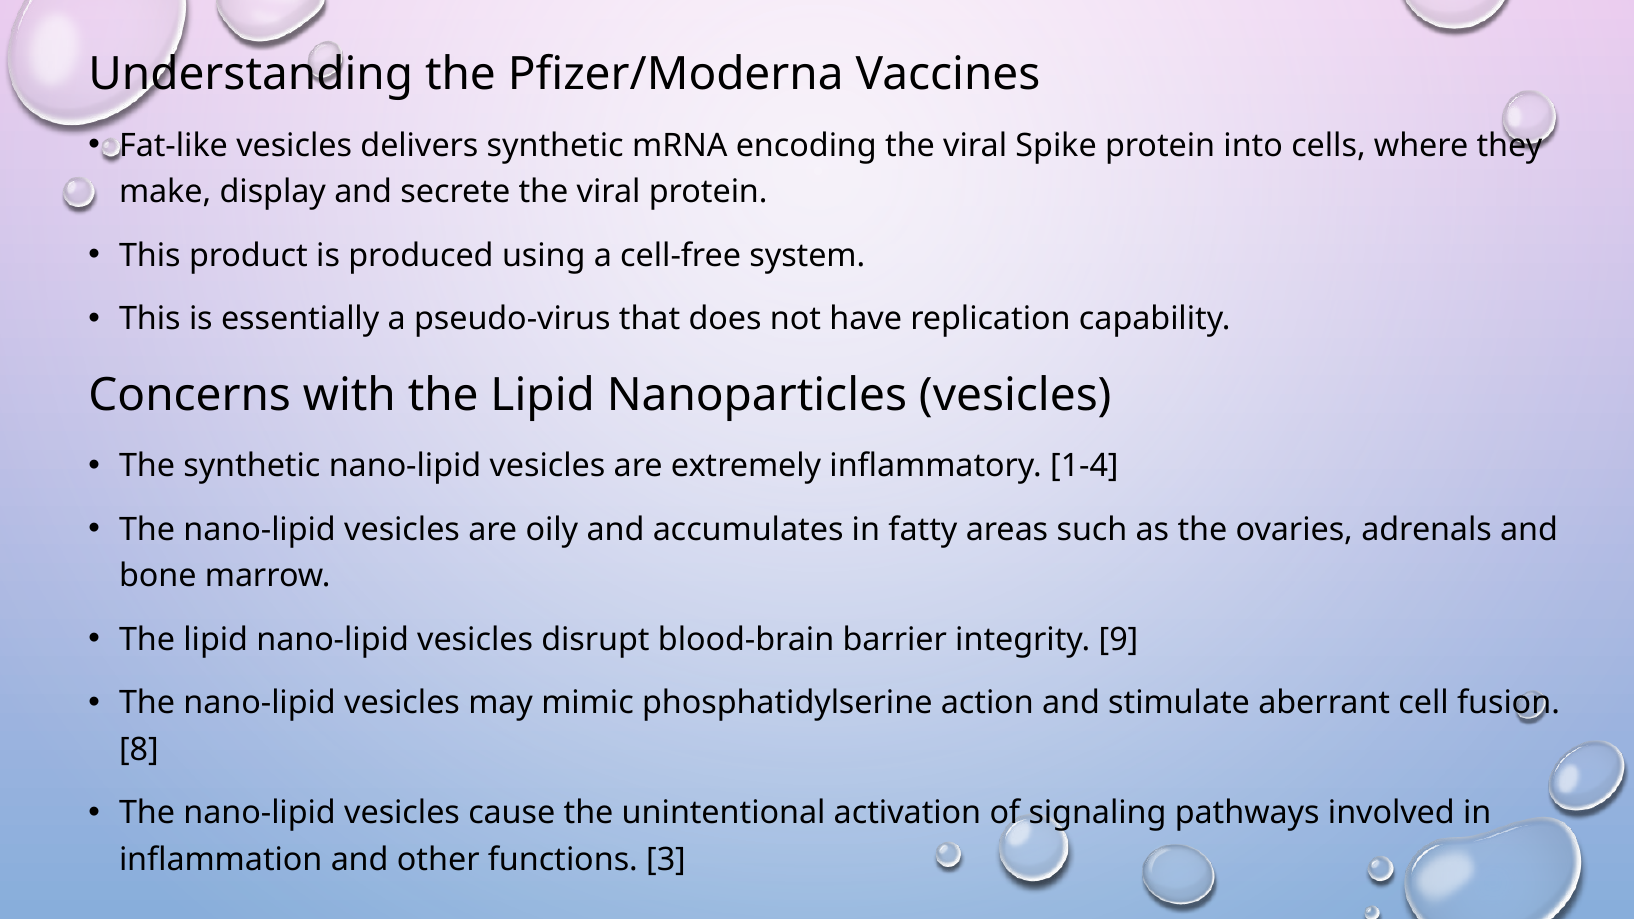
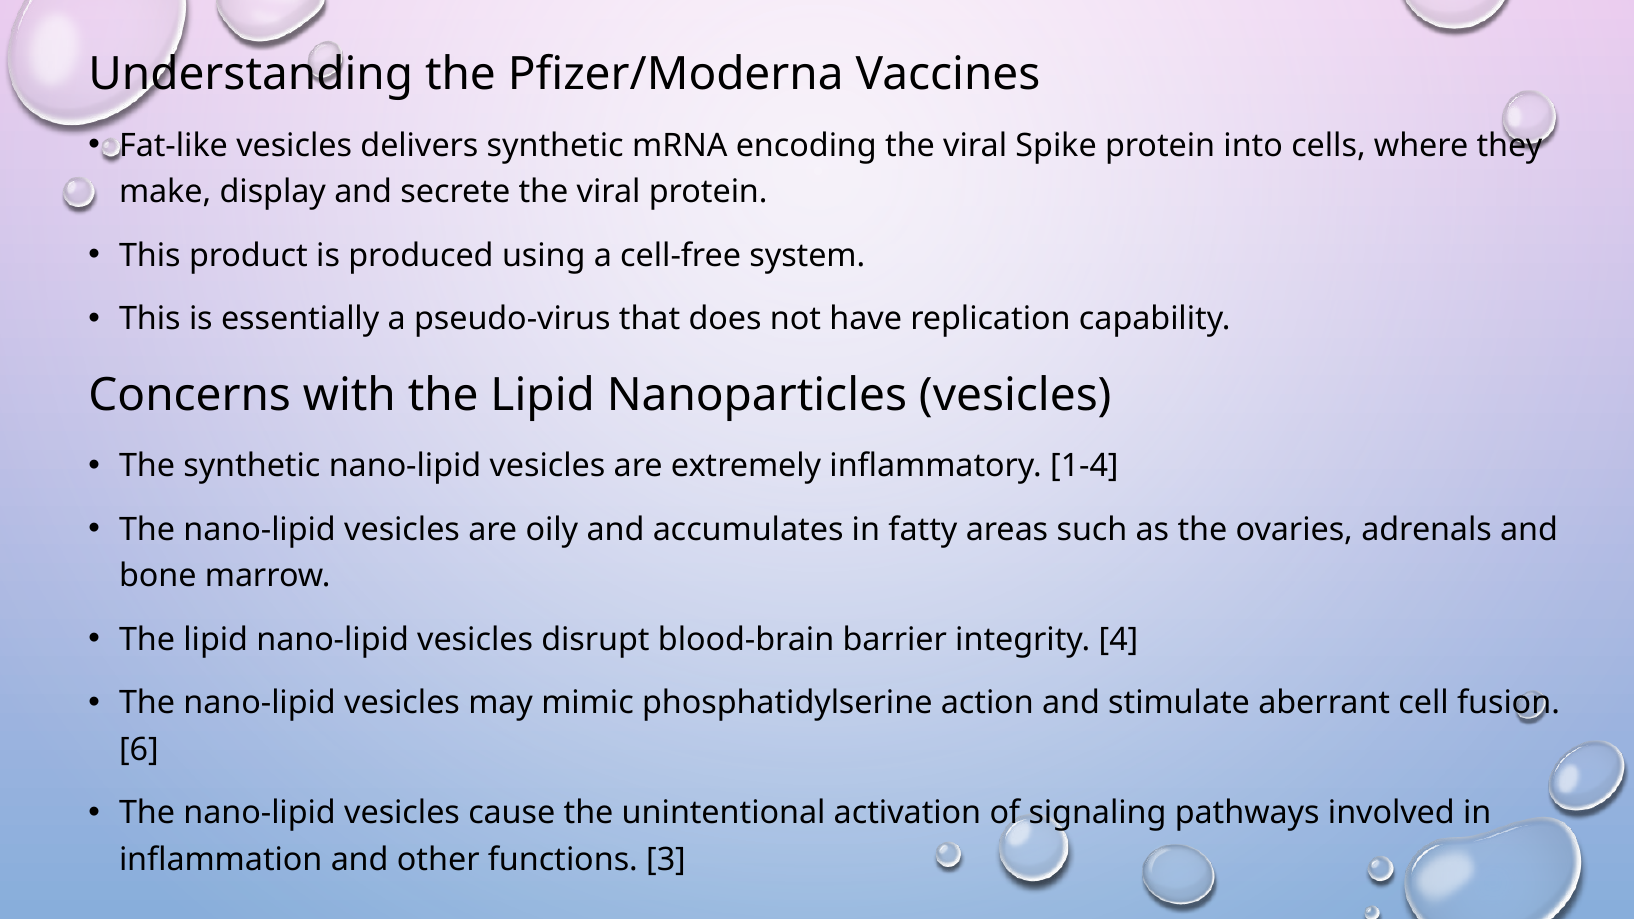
9: 9 -> 4
8: 8 -> 6
